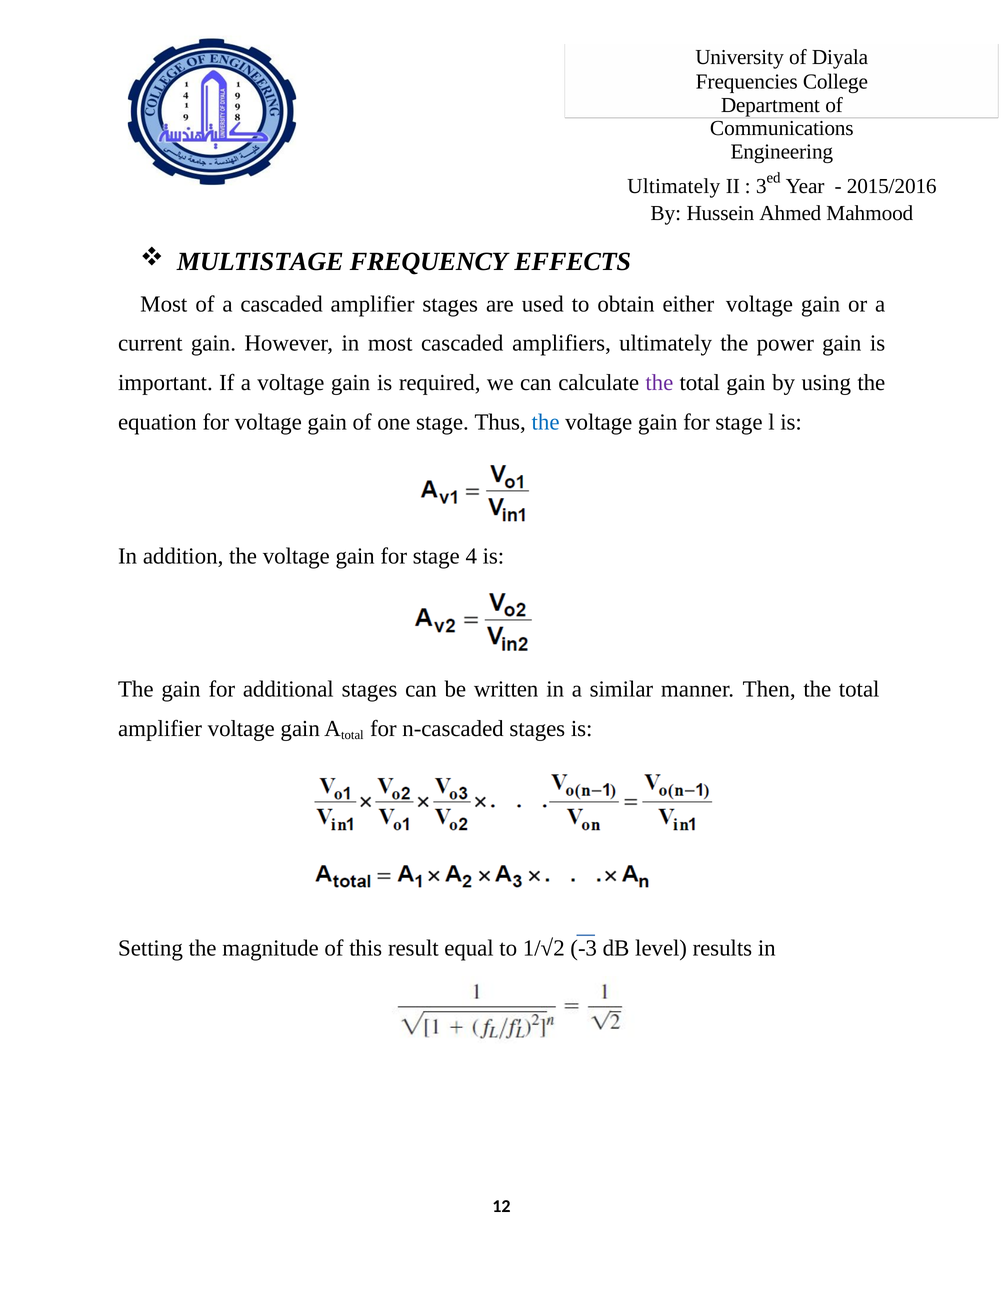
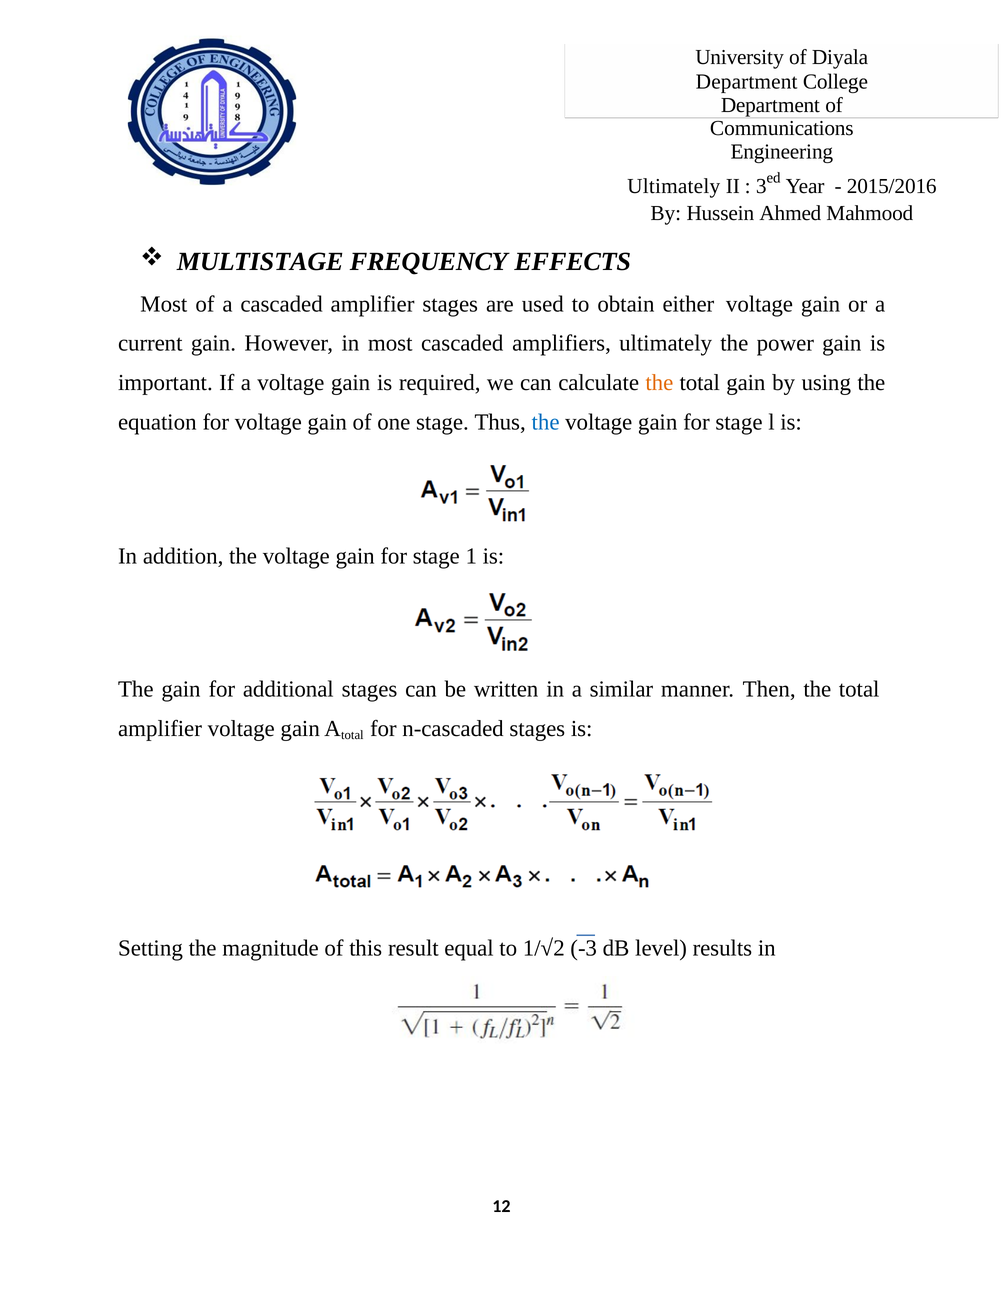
Frequencies at (747, 82): Frequencies -> Department
the at (659, 383) colour: purple -> orange
4: 4 -> 1
